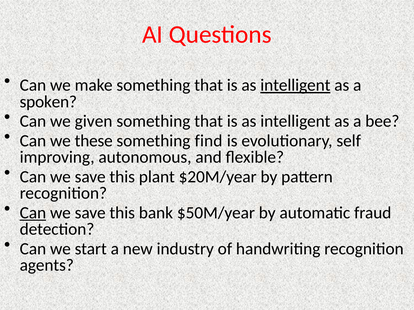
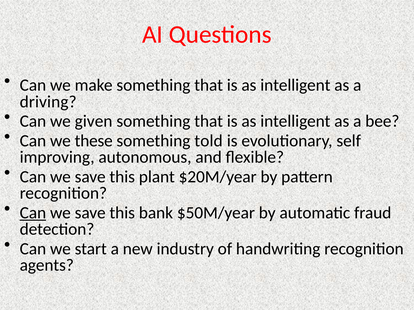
intelligent at (295, 85) underline: present -> none
spoken: spoken -> driving
find: find -> told
